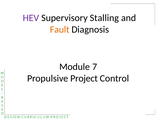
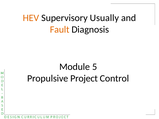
HEV colour: purple -> orange
Stalling: Stalling -> Usually
7: 7 -> 5
